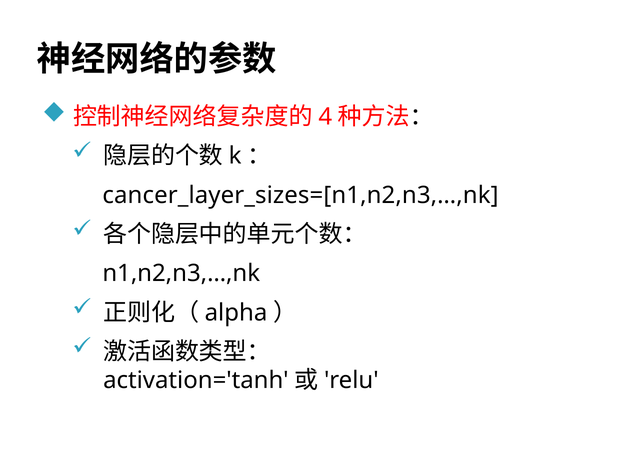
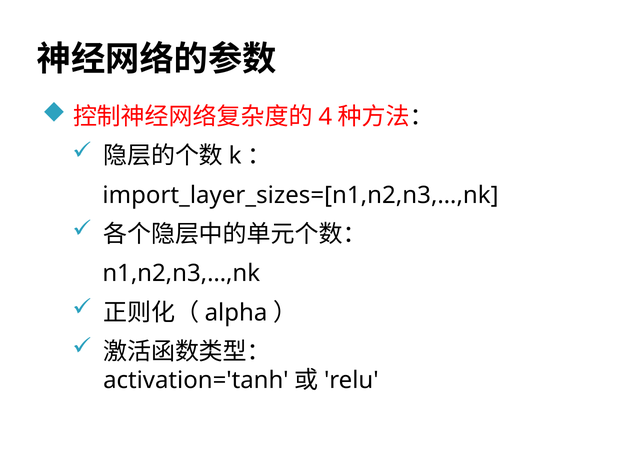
cancer_layer_sizes=[n1,n2,n3,…,nk: cancer_layer_sizes=[n1,n2,n3,…,nk -> import_layer_sizes=[n1,n2,n3,…,nk
